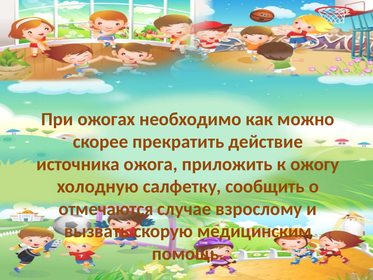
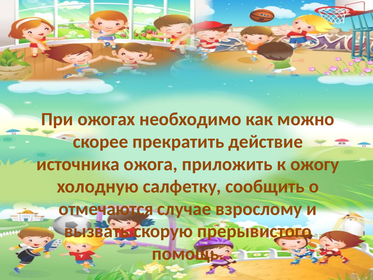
медицинским: медицинским -> прерывистого
